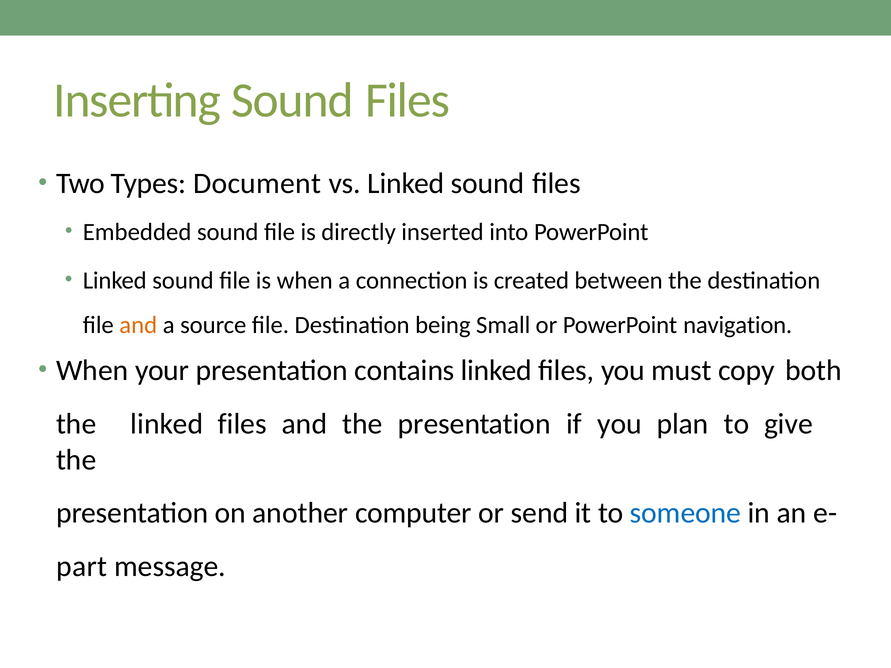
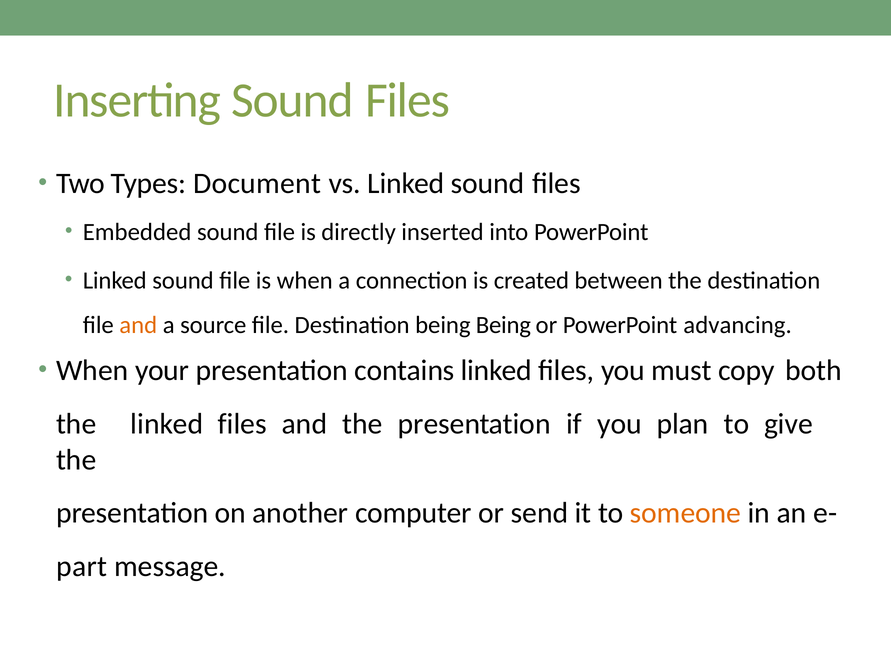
being Small: Small -> Being
navigation: navigation -> advancing
someone colour: blue -> orange
